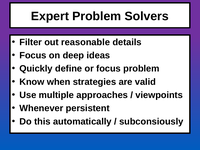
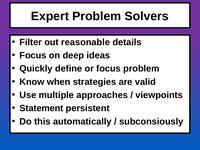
Whenever: Whenever -> Statement
